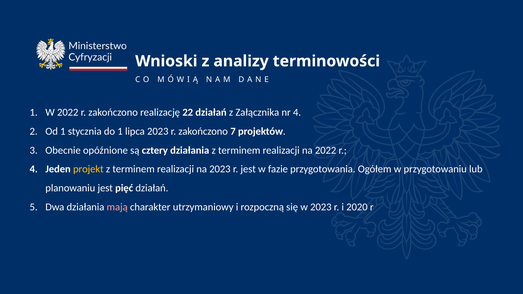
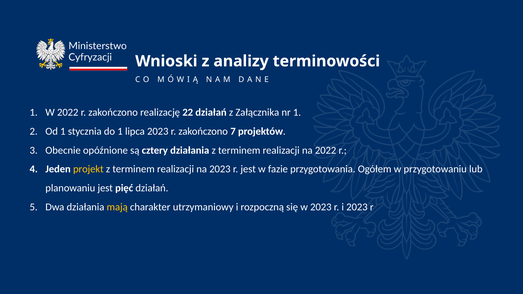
nr 4: 4 -> 1
mają colour: pink -> yellow
i 2020: 2020 -> 2023
